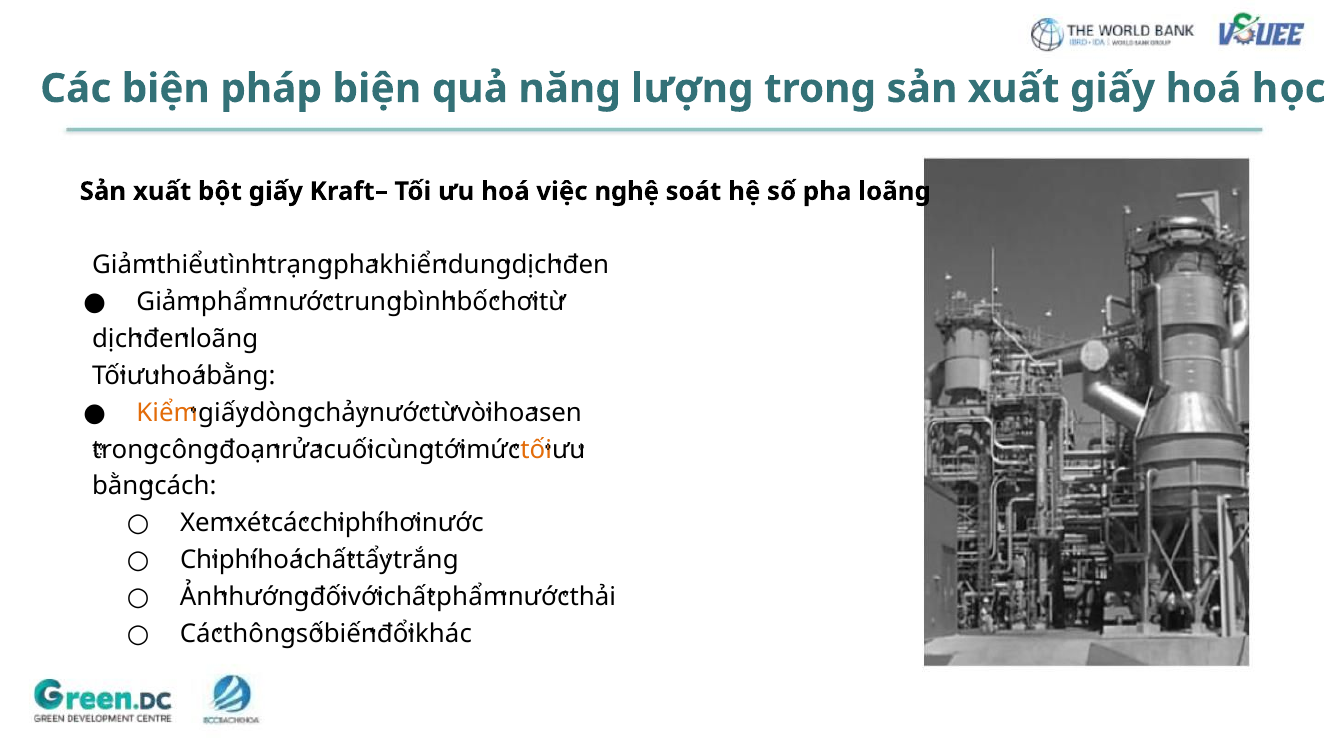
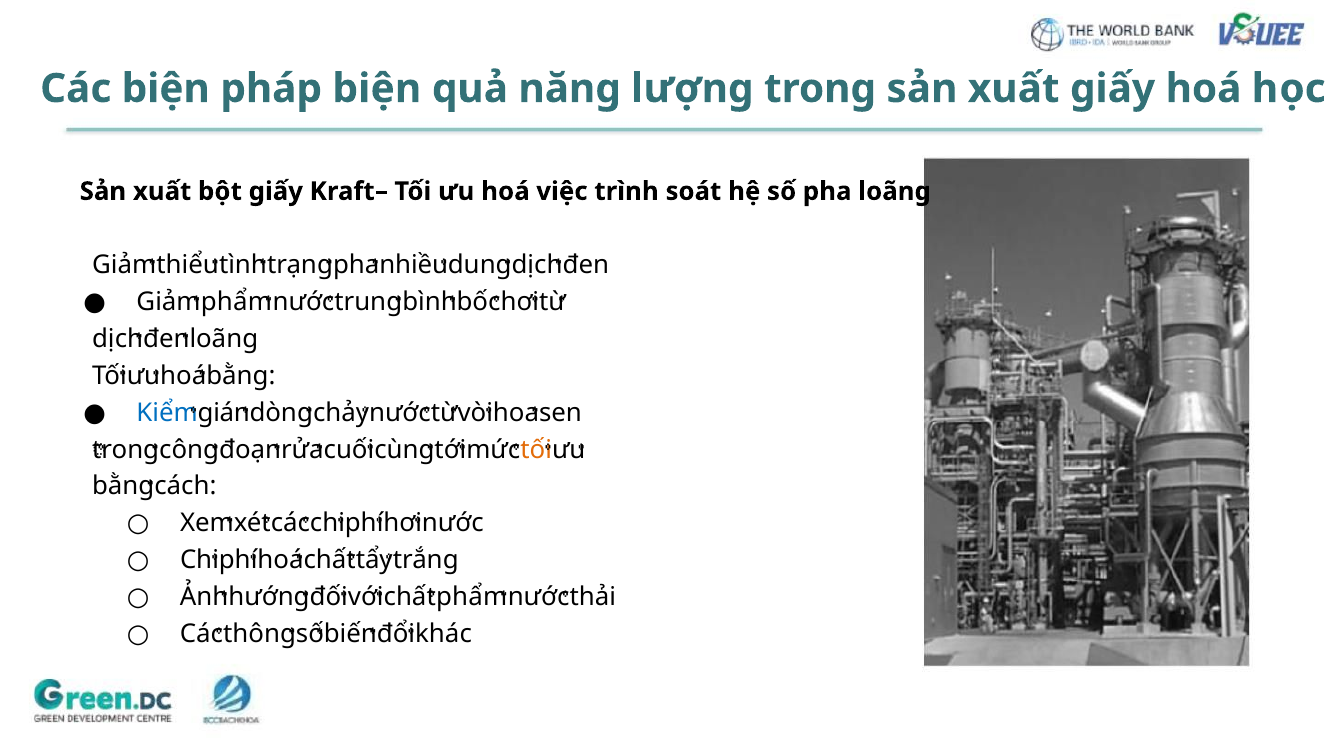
nghệ: nghệ -> trình
khiển: khiển -> nhiều
Kiểm colour: orange -> blue
giấy at (223, 413): giấy -> gián
